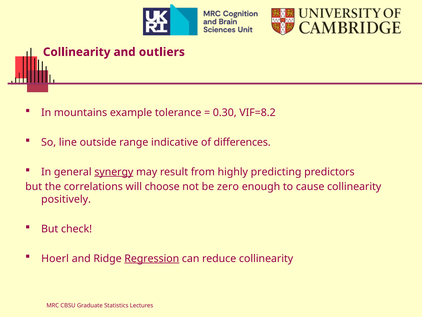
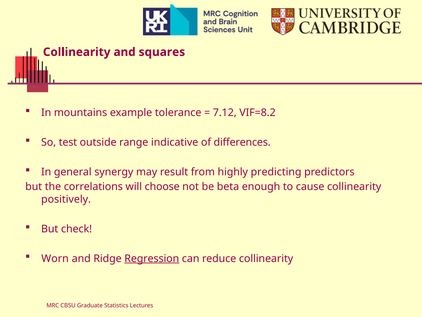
outliers: outliers -> squares
0.30: 0.30 -> 7.12
line: line -> test
synergy underline: present -> none
zero: zero -> beta
Hoerl: Hoerl -> Worn
